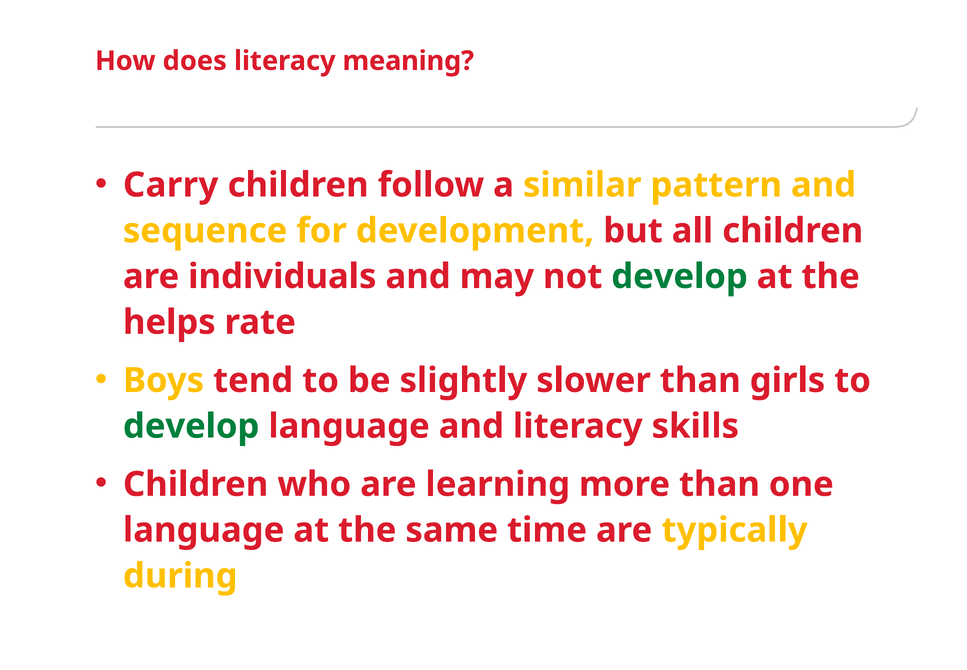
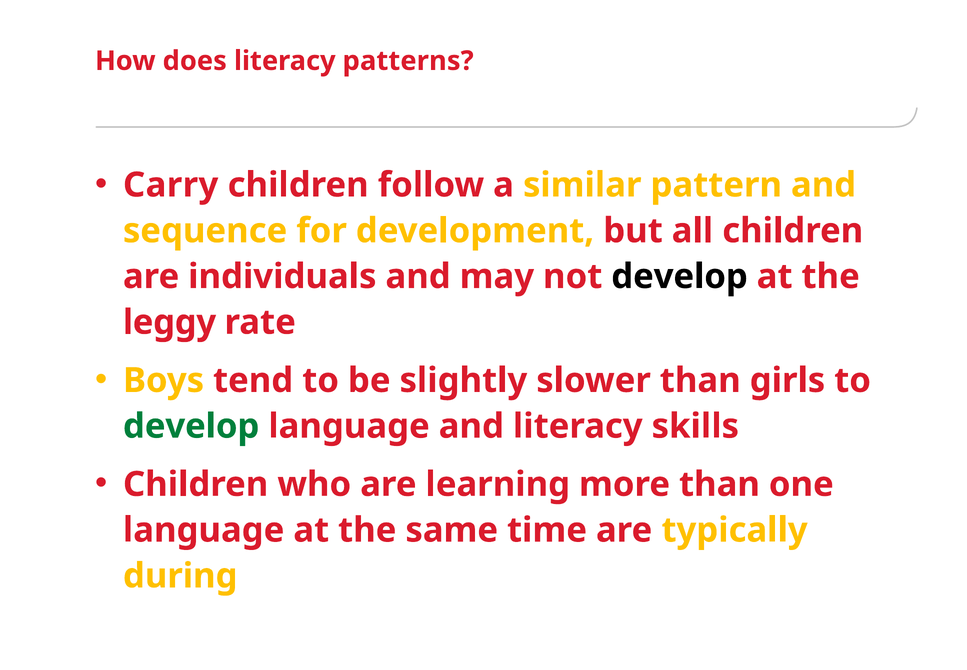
meaning: meaning -> patterns
develop at (680, 276) colour: green -> black
helps: helps -> leggy
